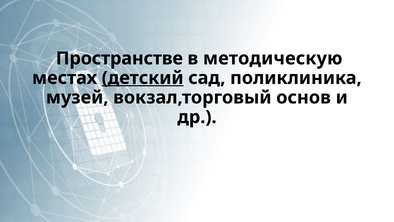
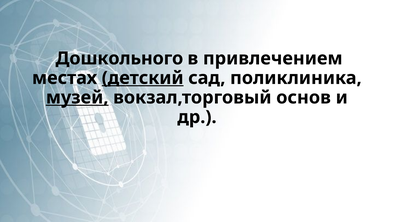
Пространстве: Пространстве -> Дошкольного
методическую: методическую -> привлечением
музей underline: none -> present
